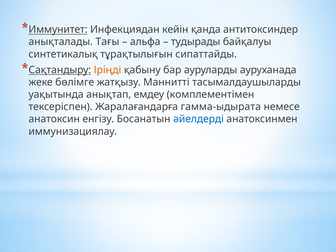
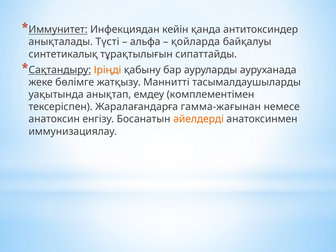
Тағы: Тағы -> Түсті
тудырады: тудырады -> қойларда
гамма-ыдырата: гамма-ыдырата -> гамма-жағынан
әйелдерді colour: blue -> orange
